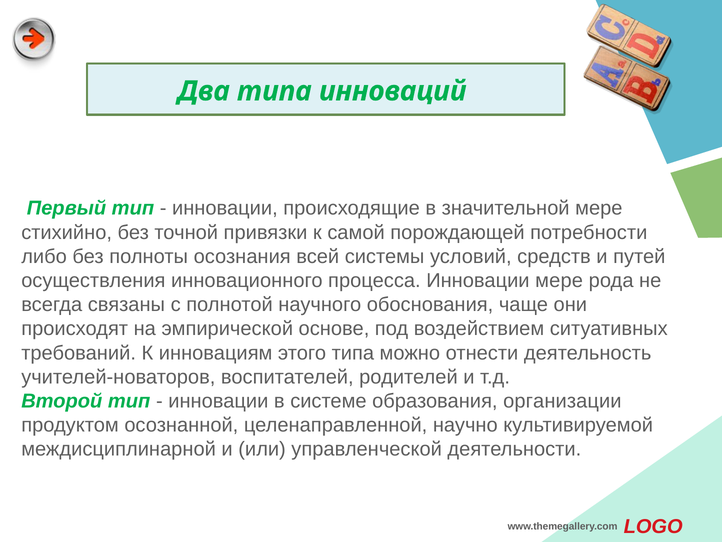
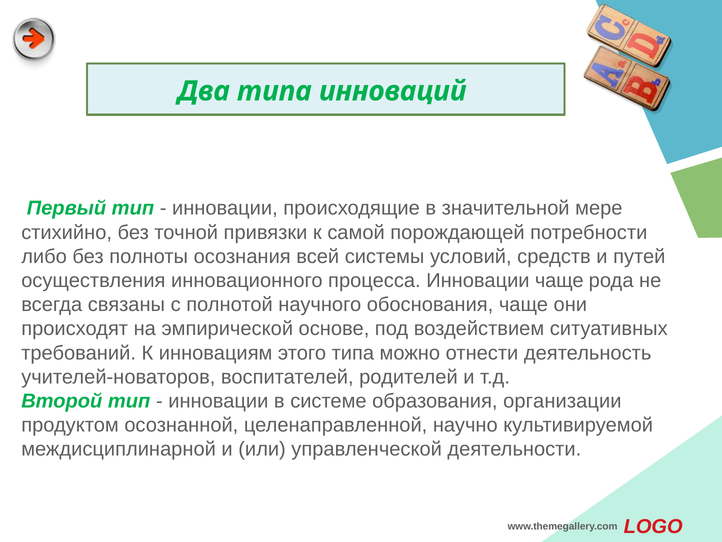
Инновации мере: мере -> чаще
